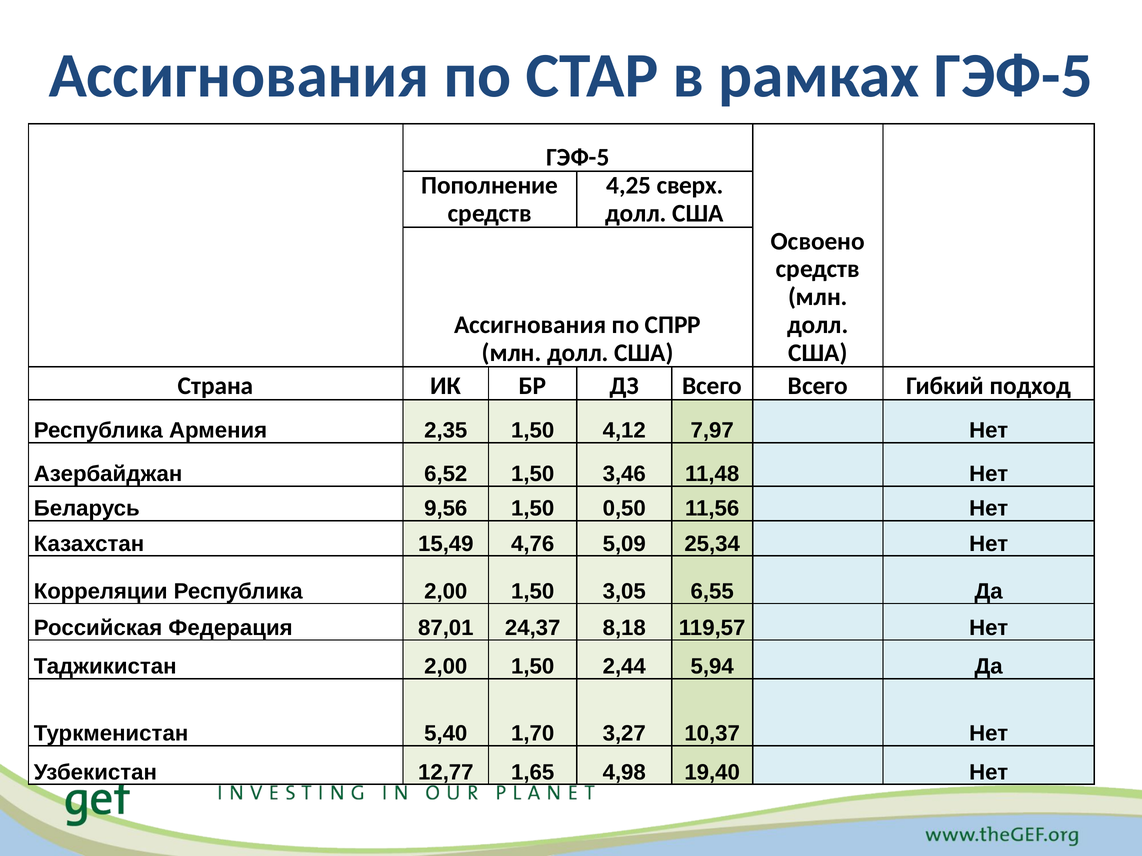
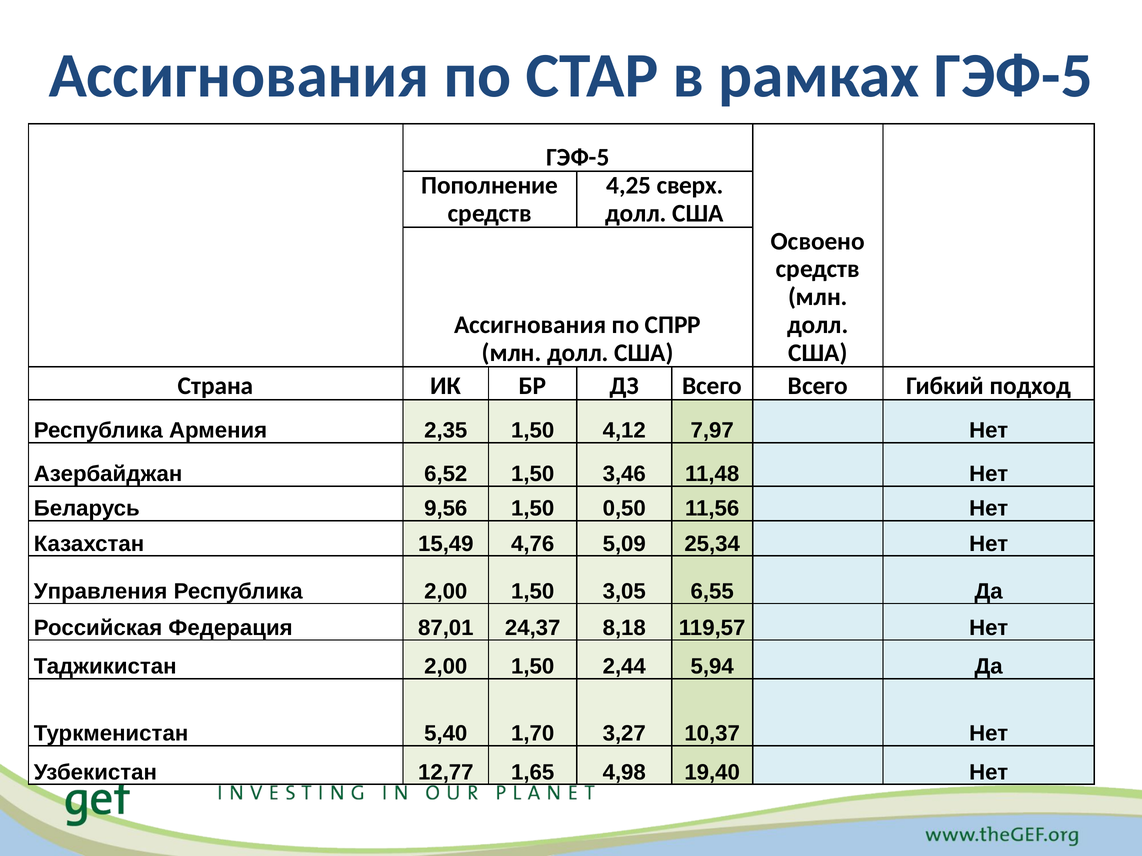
Корреляции: Корреляции -> Управления
